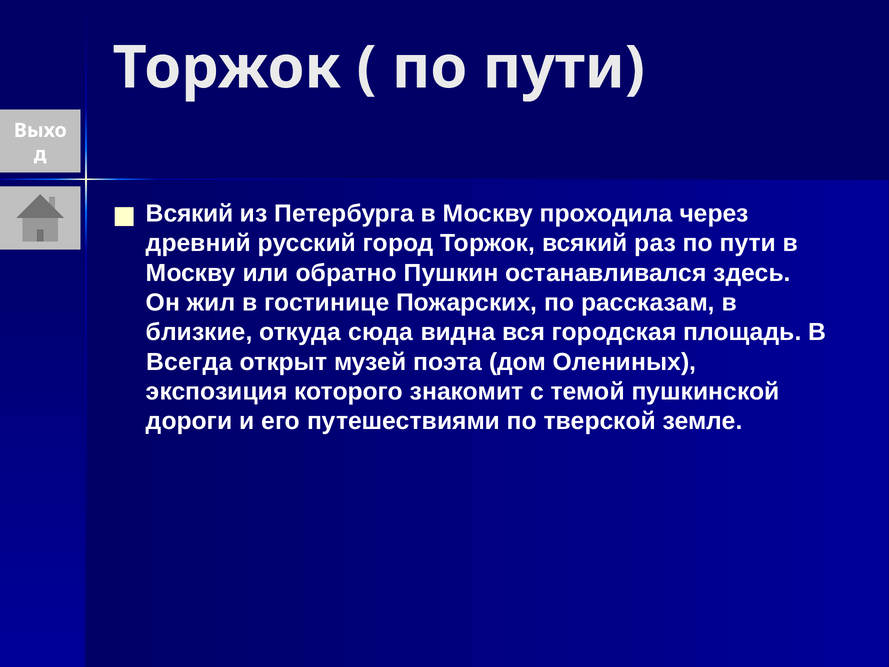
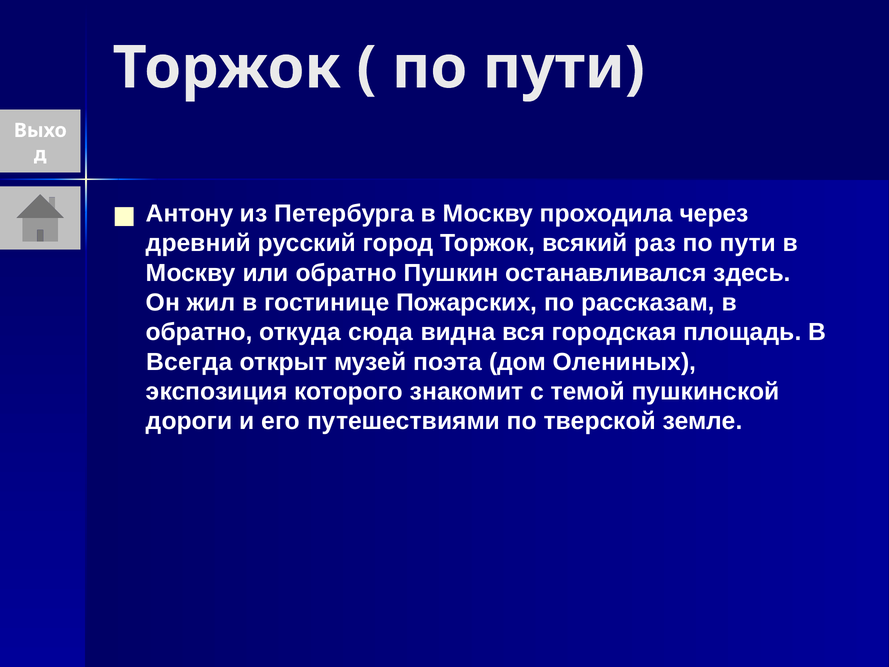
Всякий at (190, 214): Всякий -> Антону
близкие at (199, 332): близкие -> обратно
